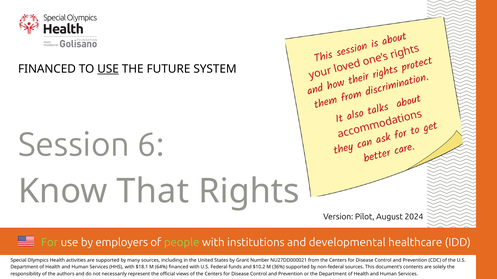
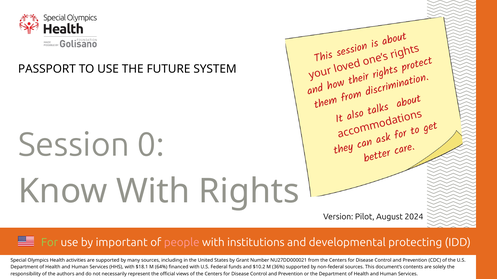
FINANCED at (47, 69): FINANCED -> PASSPORT
USE at (108, 69) underline: present -> none
6: 6 -> 0
Know That: That -> With
employers: employers -> important
people colour: light green -> pink
healthcare: healthcare -> protecting
